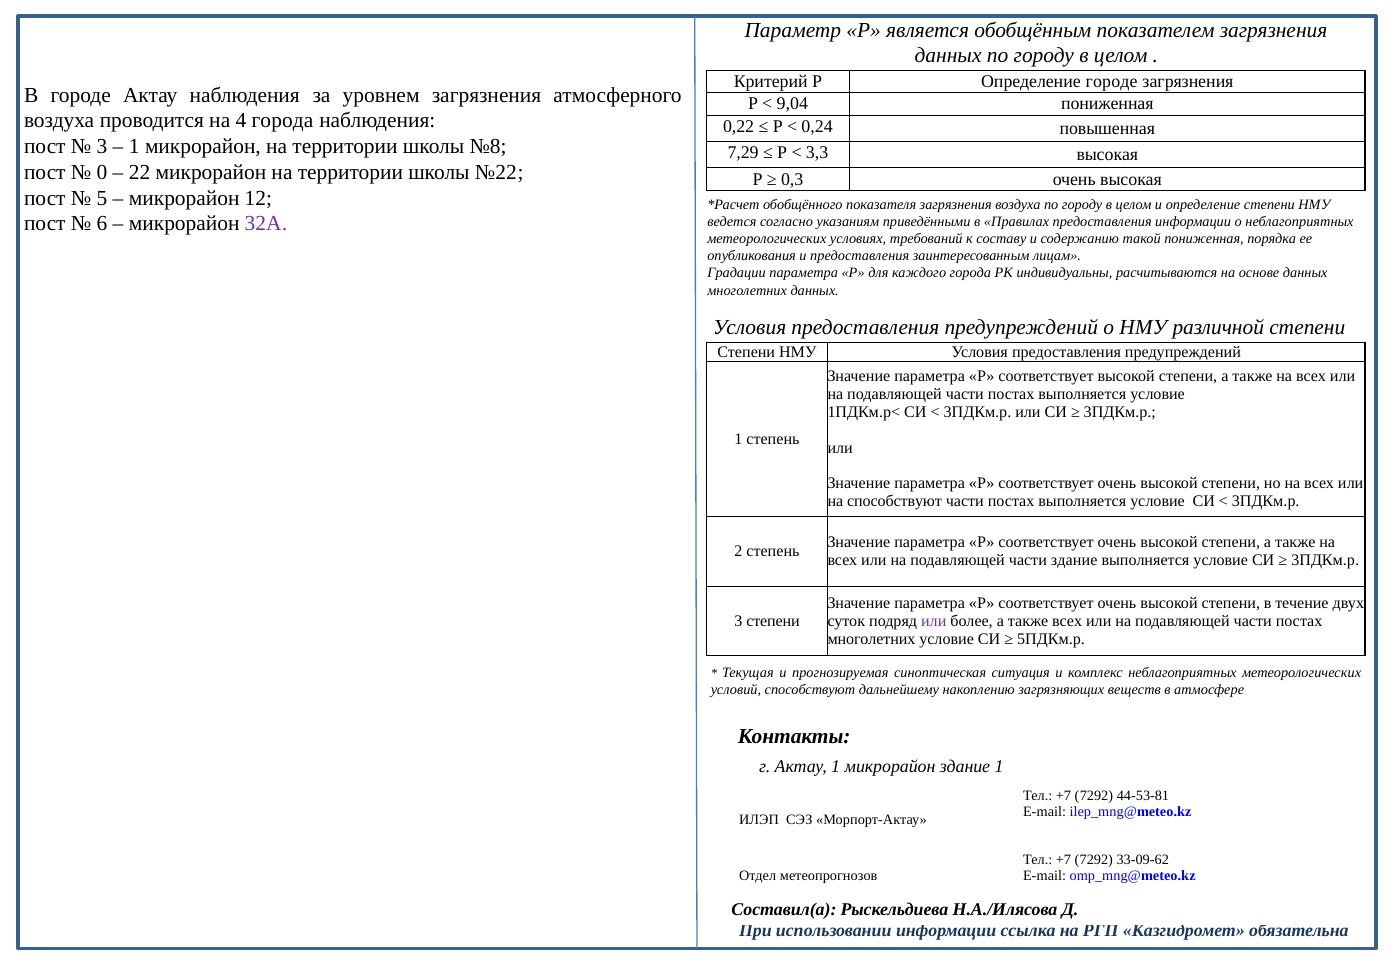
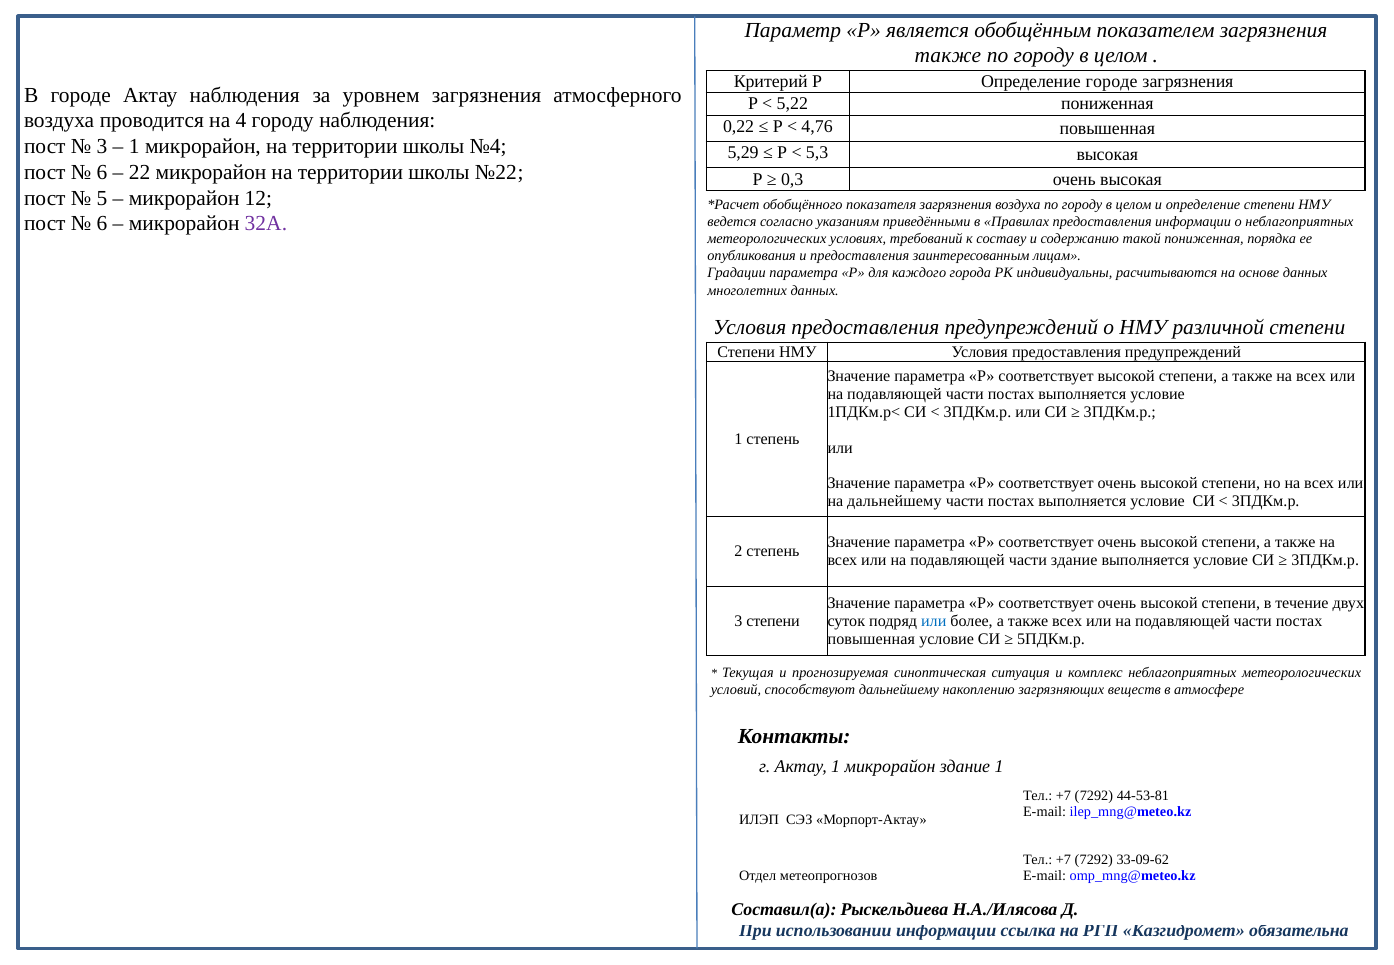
данных at (948, 56): данных -> также
9,04: 9,04 -> 5,22
4 города: города -> городу
0,24: 0,24 -> 4,76
№8: №8 -> №4
7,29: 7,29 -> 5,29
3,3: 3,3 -> 5,3
0 at (102, 172): 0 -> 6
на способствуют: способствуют -> дальнейшему
или at (934, 621) colour: purple -> blue
многолетних at (871, 639): многолетних -> повышенная
